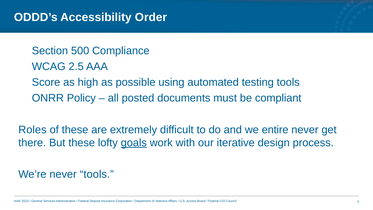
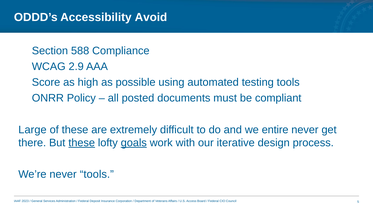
Order: Order -> Avoid
500: 500 -> 588
2.5: 2.5 -> 2.9
Roles: Roles -> Large
these at (82, 143) underline: none -> present
